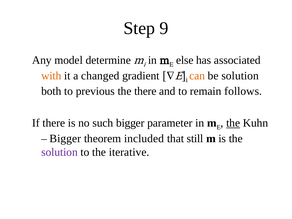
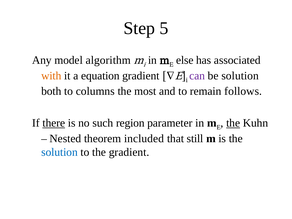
9: 9 -> 5
determine: determine -> algorithm
changed: changed -> equation
can colour: orange -> purple
previous: previous -> columns
the there: there -> most
there at (54, 123) underline: none -> present
such bigger: bigger -> region
Bigger at (65, 139): Bigger -> Nested
solution at (59, 152) colour: purple -> blue
the iterative: iterative -> gradient
